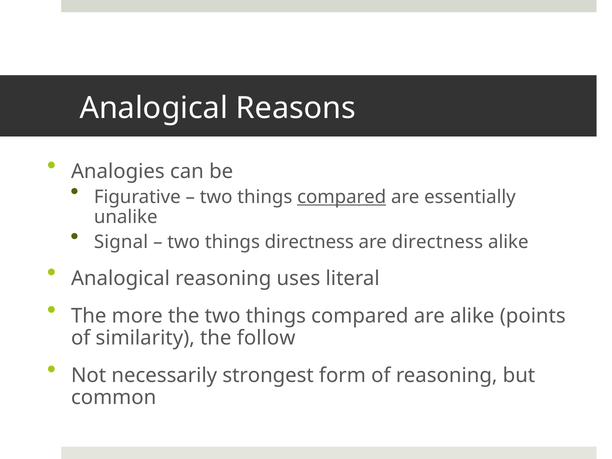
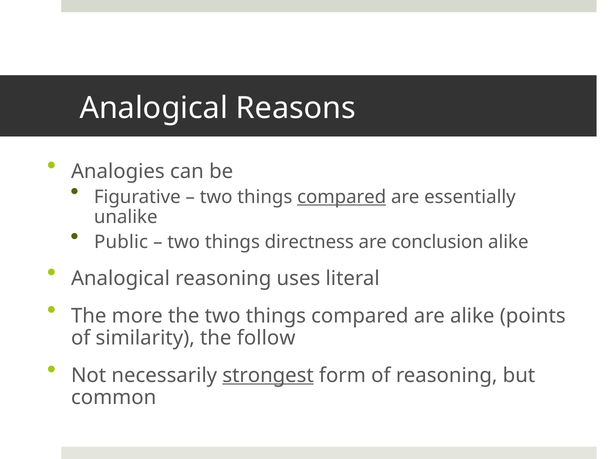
Signal: Signal -> Public
are directness: directness -> conclusion
strongest underline: none -> present
